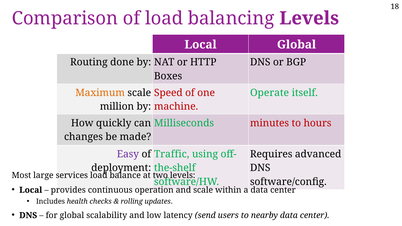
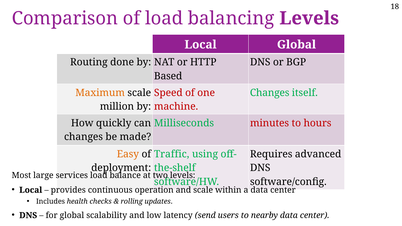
Boxes: Boxes -> Based
Operate at (270, 93): Operate -> Changes
Easy colour: purple -> orange
